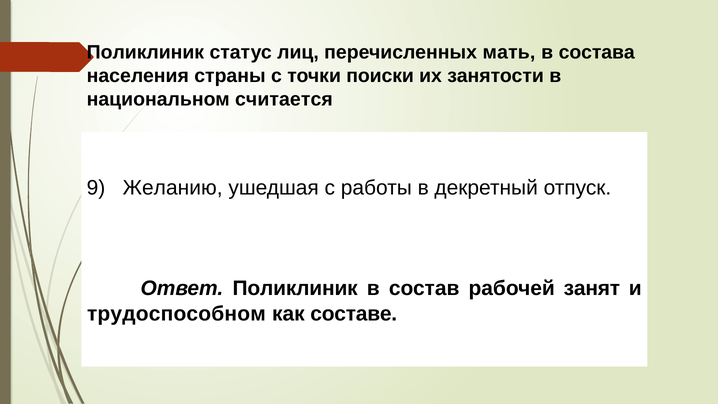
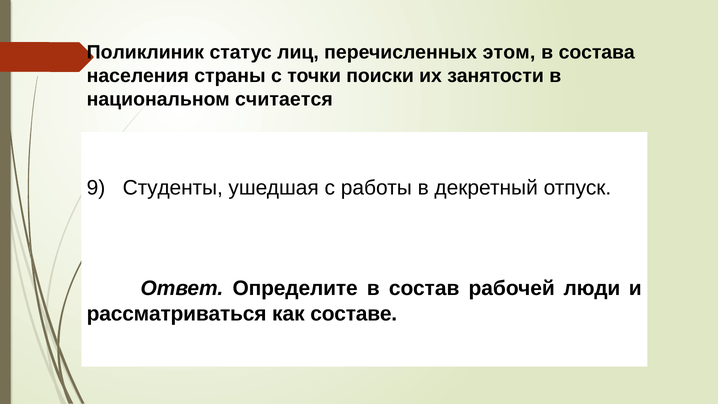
мать: мать -> этом
Желанию: Желанию -> Студенты
Ответ Поликлиник: Поликлиник -> Определите
занят: занят -> люди
трудоспособном: трудоспособном -> рассматриваться
